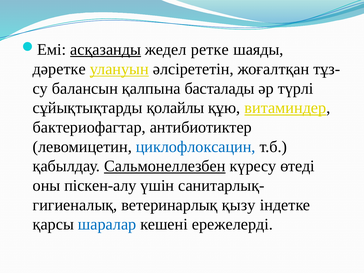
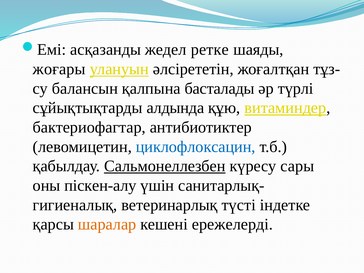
асқазанды underline: present -> none
дәретке: дәретке -> жоғары
қолайлы: қолайлы -> алдында
өтеді: өтеді -> сары
қызу: қызу -> түсті
шаралар colour: blue -> orange
